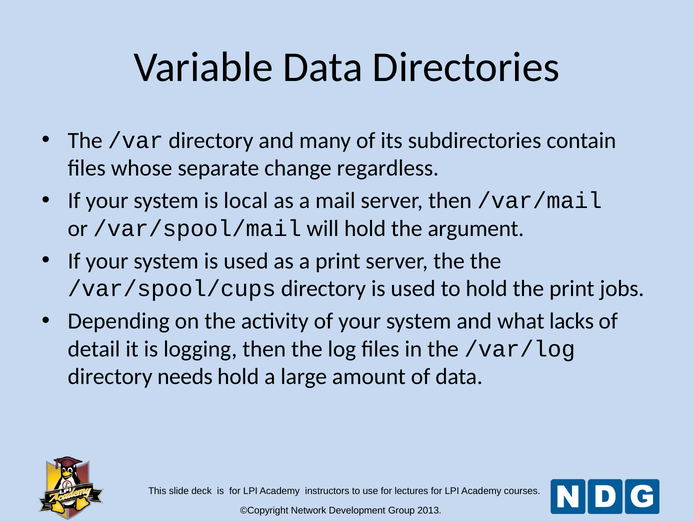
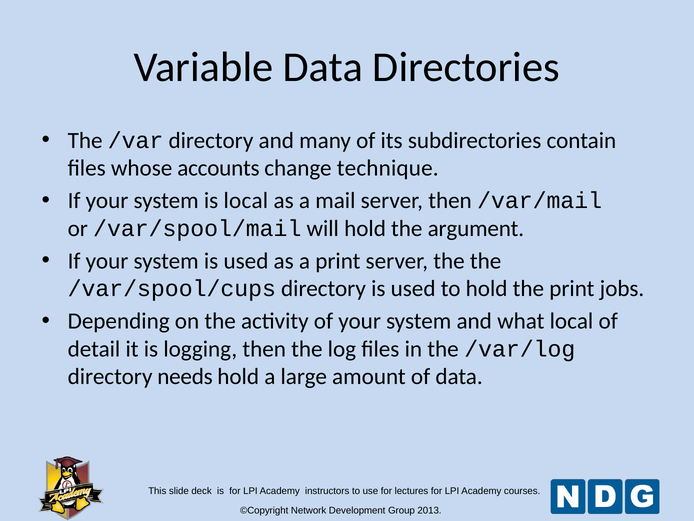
separate: separate -> accounts
regardless: regardless -> technique
what lacks: lacks -> local
